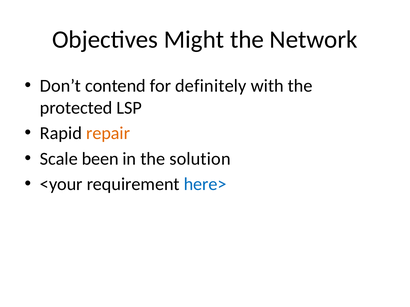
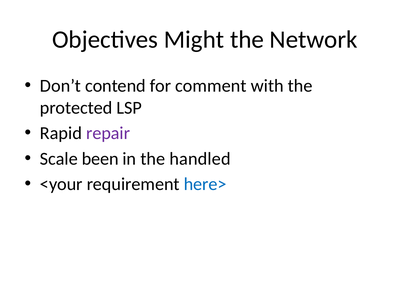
definitely: definitely -> comment
repair colour: orange -> purple
solution: solution -> handled
